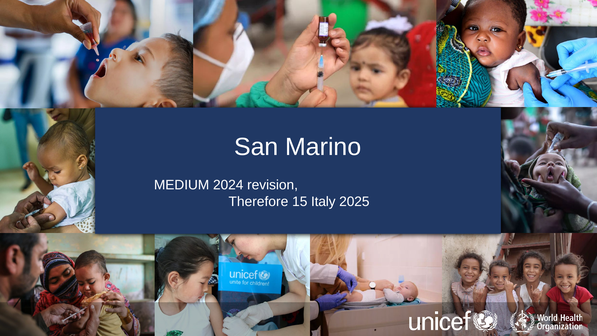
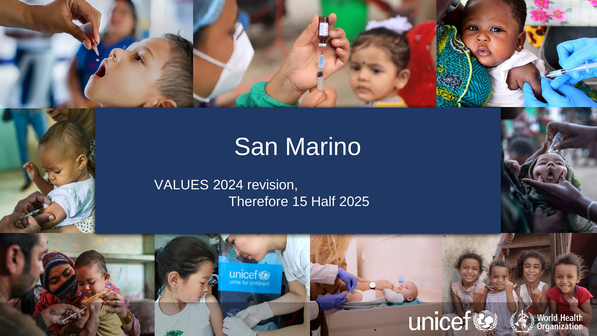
MEDIUM: MEDIUM -> VALUES
Italy: Italy -> Half
